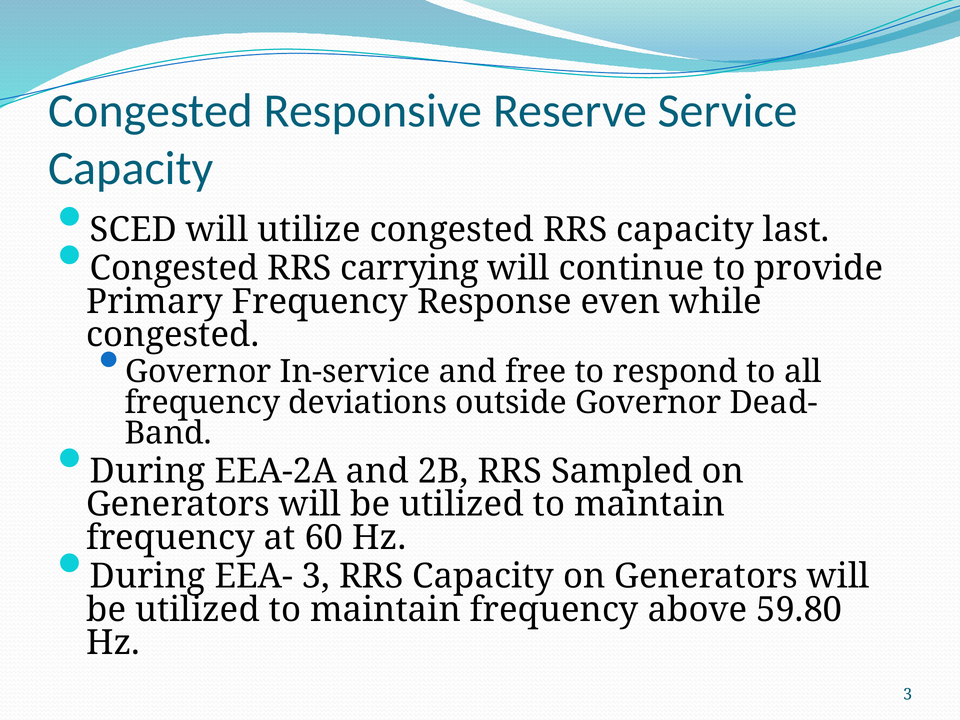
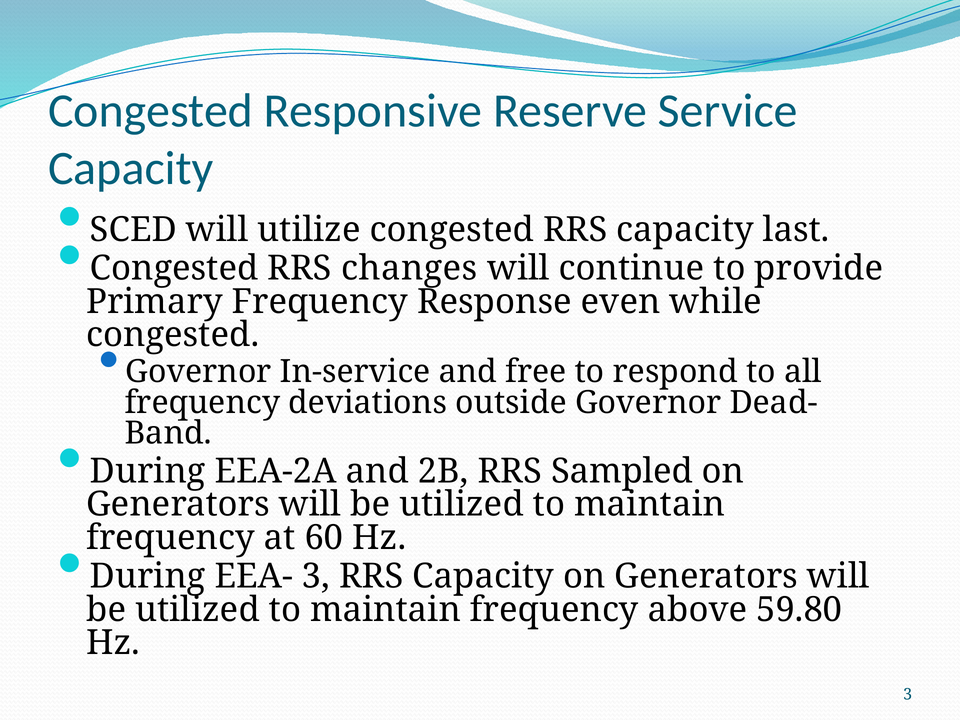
carrying: carrying -> changes
